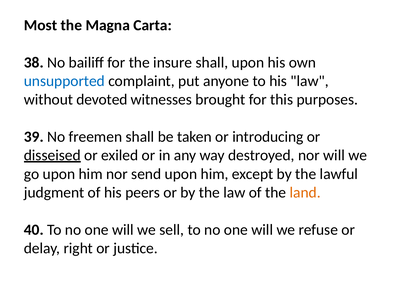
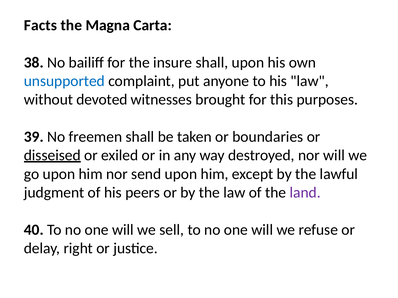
Most: Most -> Facts
introducing: introducing -> boundaries
land colour: orange -> purple
